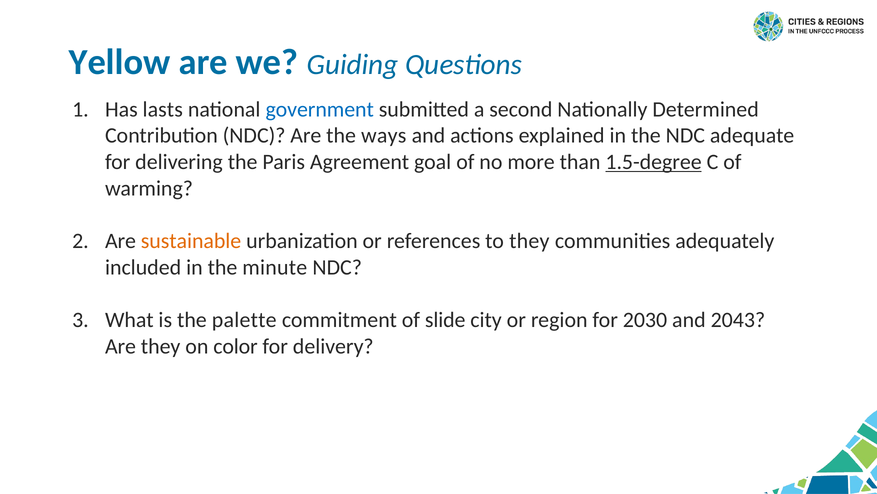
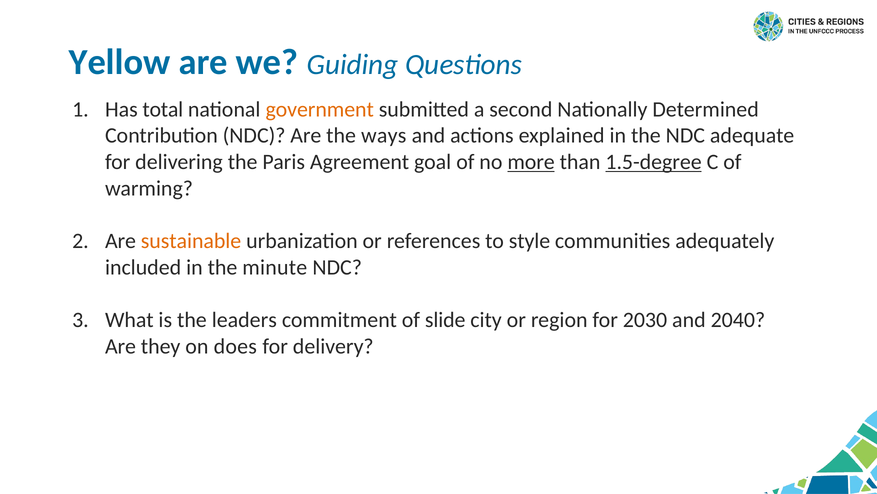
lasts: lasts -> total
government colour: blue -> orange
more underline: none -> present
to they: they -> style
palette: palette -> leaders
2043: 2043 -> 2040
color: color -> does
